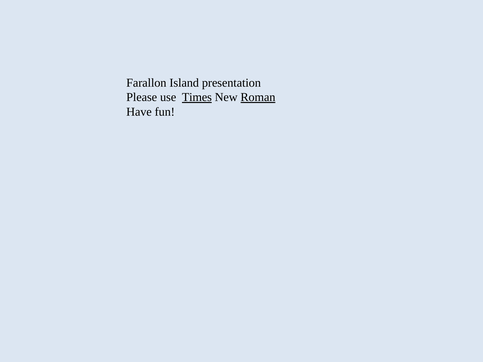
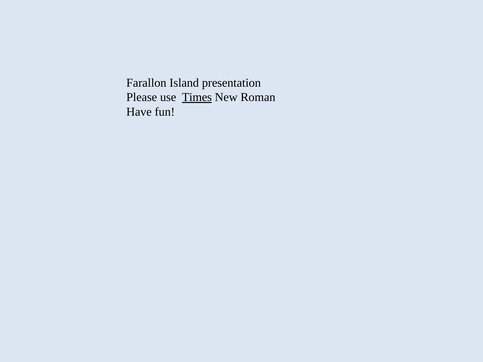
Roman underline: present -> none
